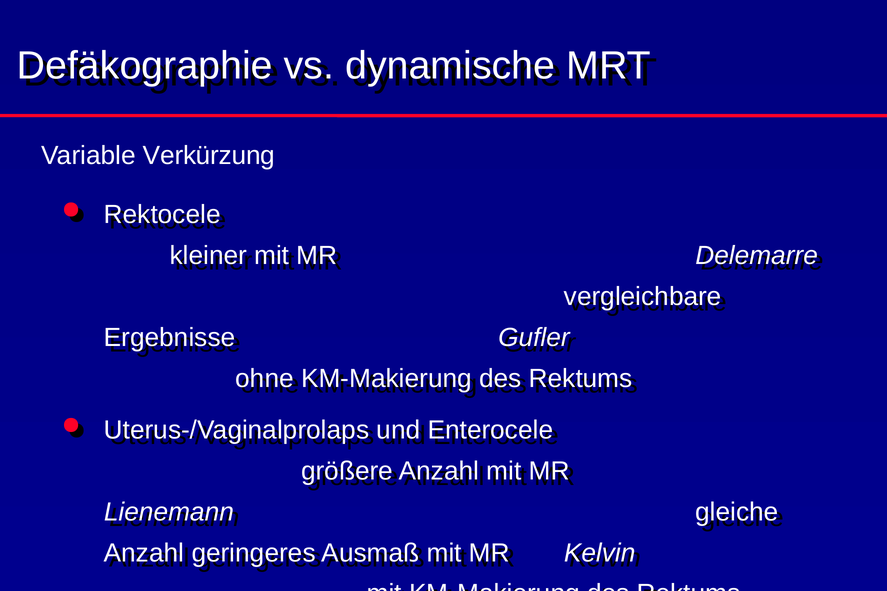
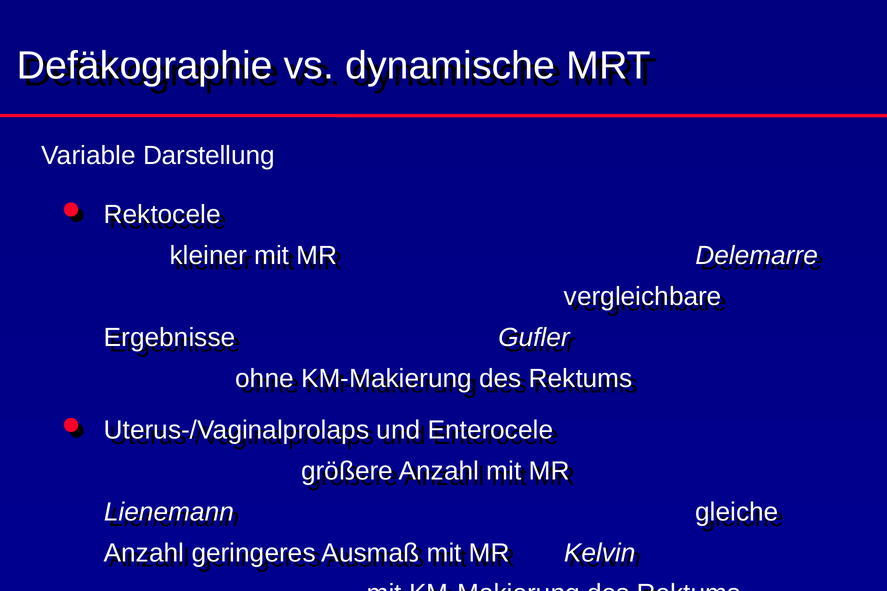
Verkürzung: Verkürzung -> Darstellung
